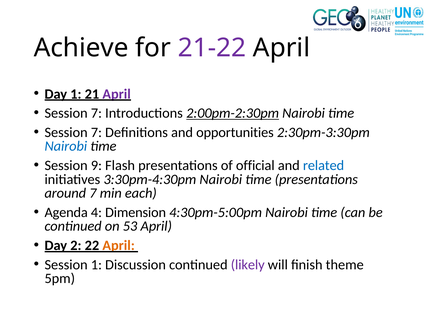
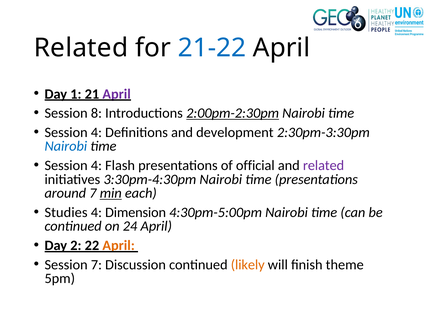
Achieve at (81, 48): Achieve -> Related
21-22 colour: purple -> blue
7 at (96, 113): 7 -> 8
7 at (96, 133): 7 -> 4
opportunities: opportunities -> development
9 at (96, 166): 9 -> 4
related at (324, 166) colour: blue -> purple
min underline: none -> present
Agenda: Agenda -> Studies
53: 53 -> 24
Session 1: 1 -> 7
likely colour: purple -> orange
